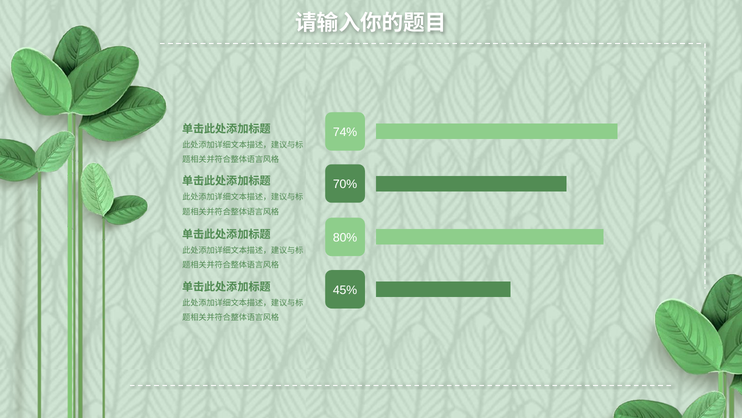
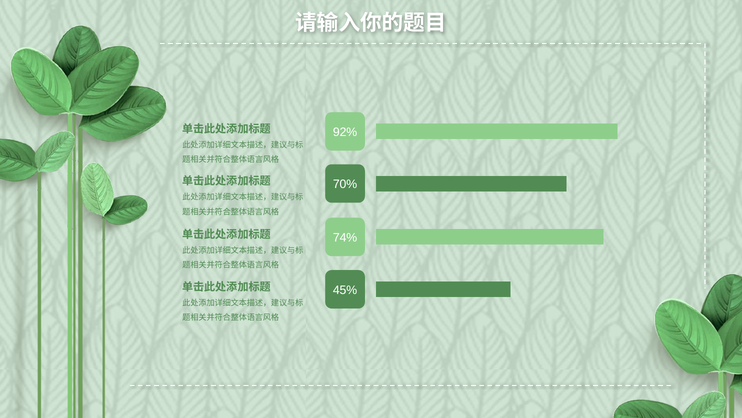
74%: 74% -> 92%
80%: 80% -> 74%
